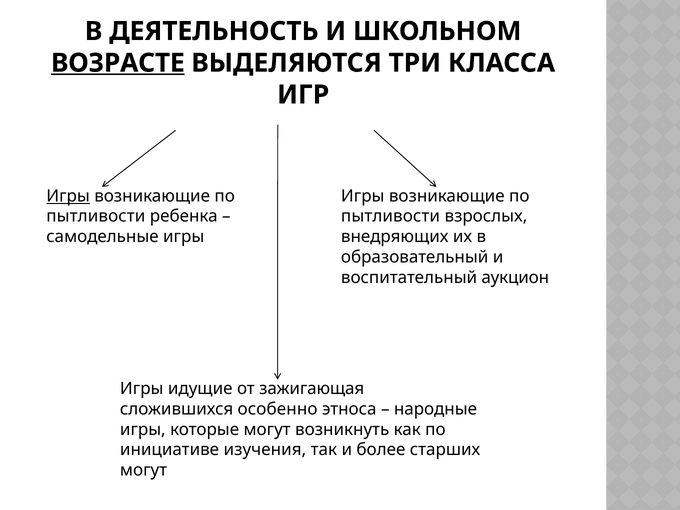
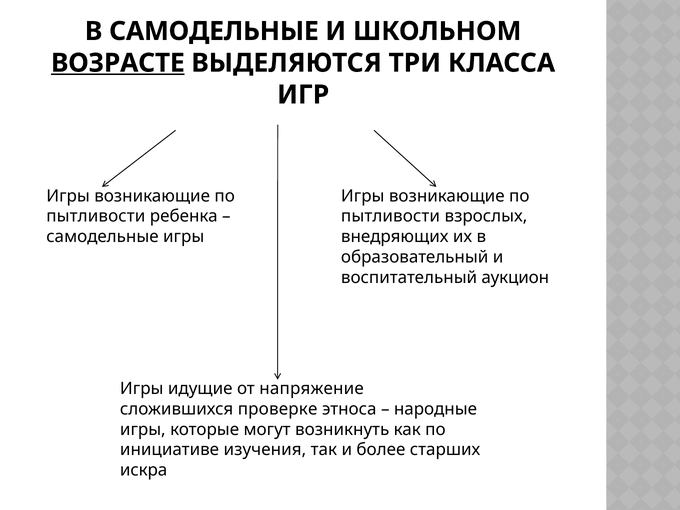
В ДЕЯТЕЛЬНОСТЬ: ДЕЯТЕЛЬНОСТЬ -> САМОДЕЛЬНЫЕ
Игры at (68, 196) underline: present -> none
зажигающая: зажигающая -> напряжение
особенно: особенно -> проверке
могут at (144, 470): могут -> искра
